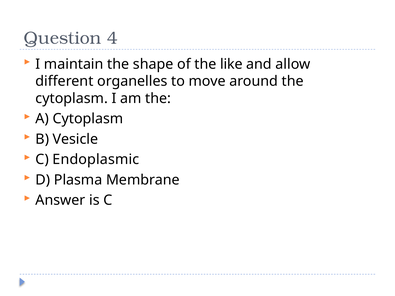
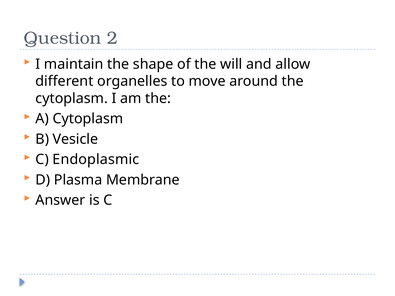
4: 4 -> 2
like: like -> will
